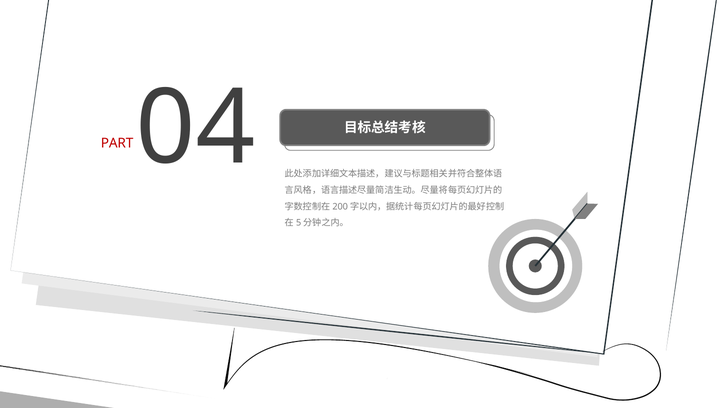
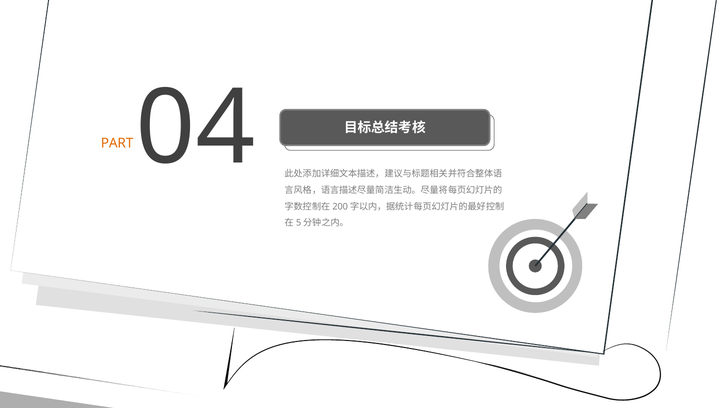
PART colour: red -> orange
